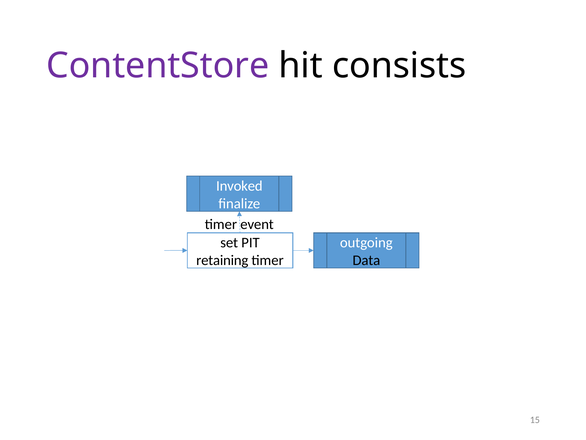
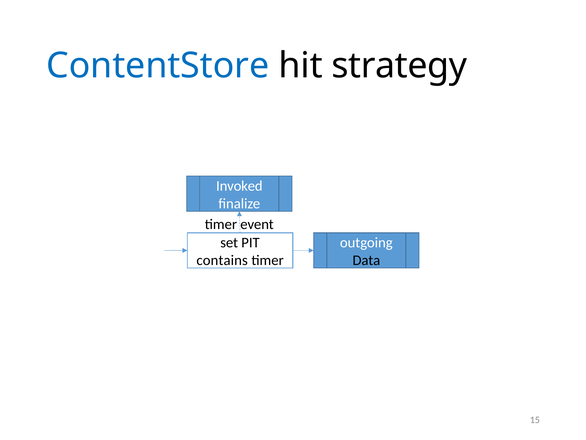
ContentStore colour: purple -> blue
consists: consists -> strategy
retaining: retaining -> contains
